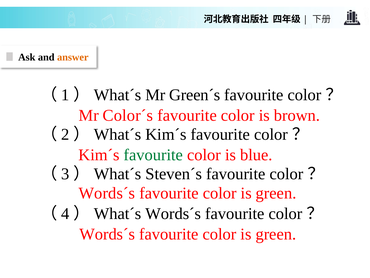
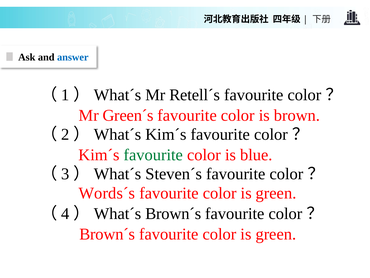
answer colour: orange -> blue
Green´s: Green´s -> Retell´s
Color´s: Color´s -> Green´s
Words´s at (173, 213): Words´s -> Brown´s
Words´s at (107, 234): Words´s -> Brown´s
